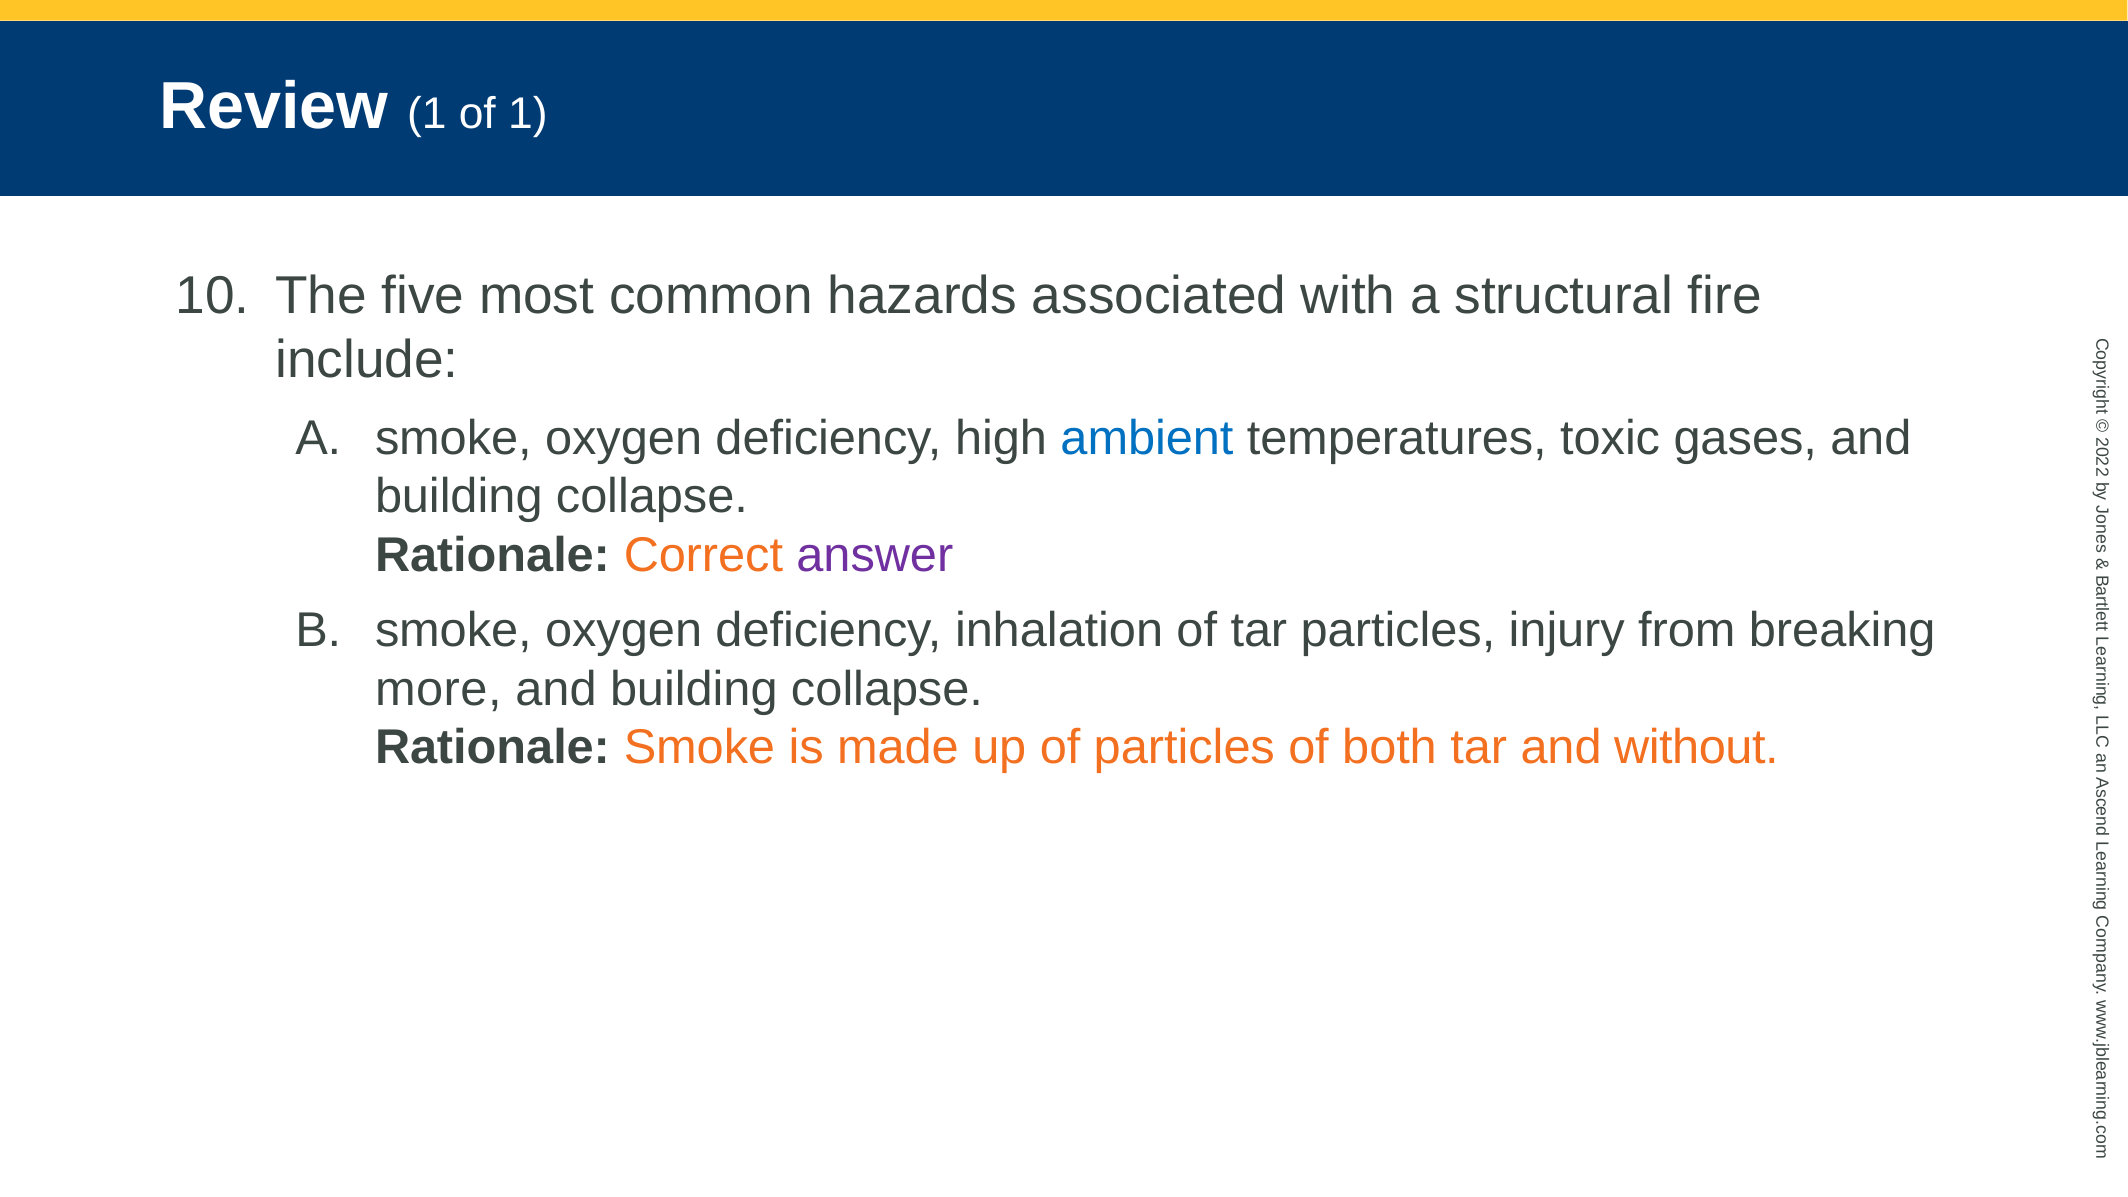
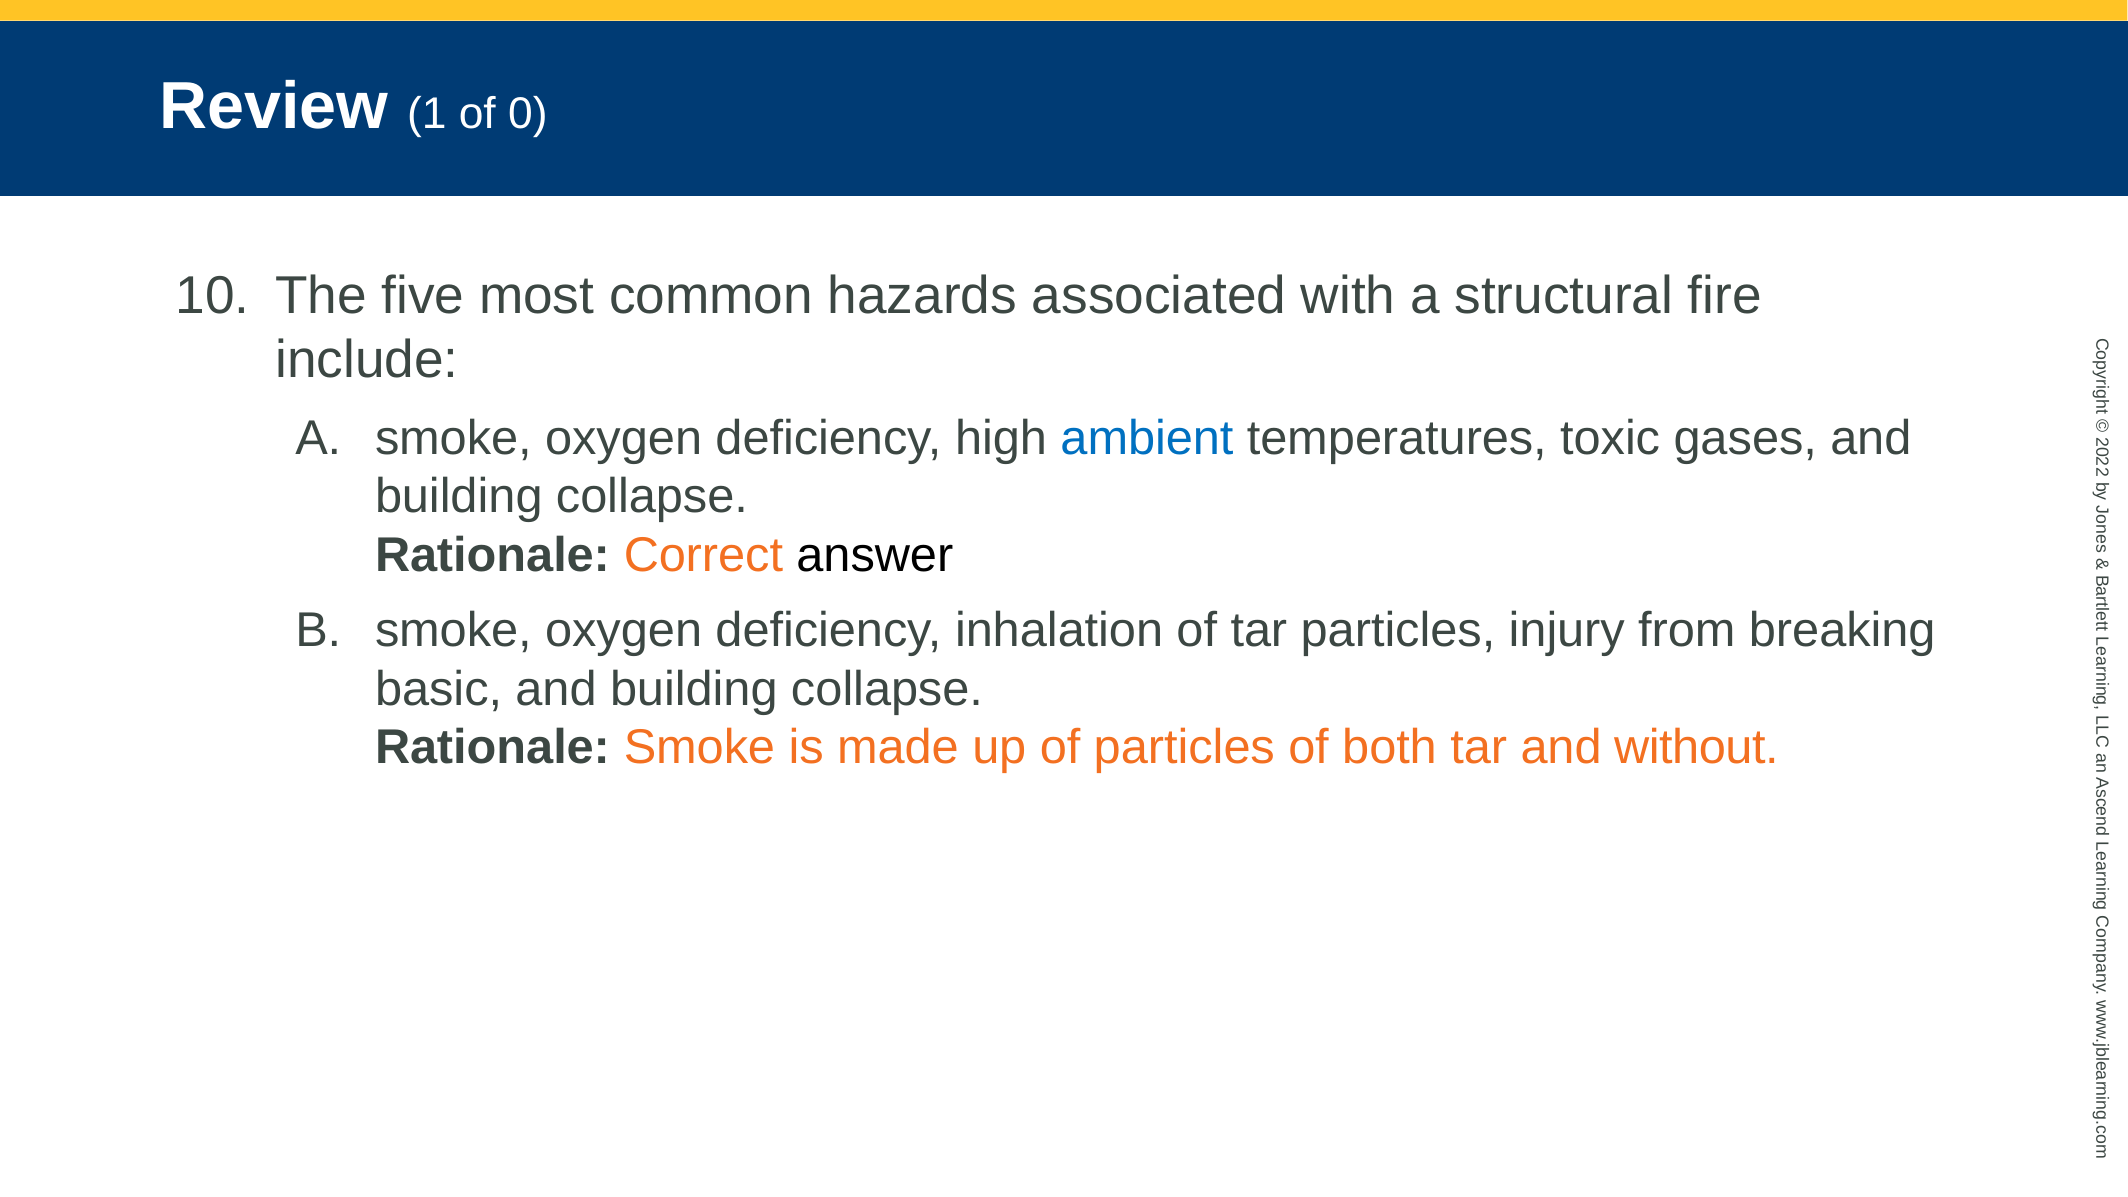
of 1: 1 -> 0
answer colour: purple -> black
more: more -> basic
